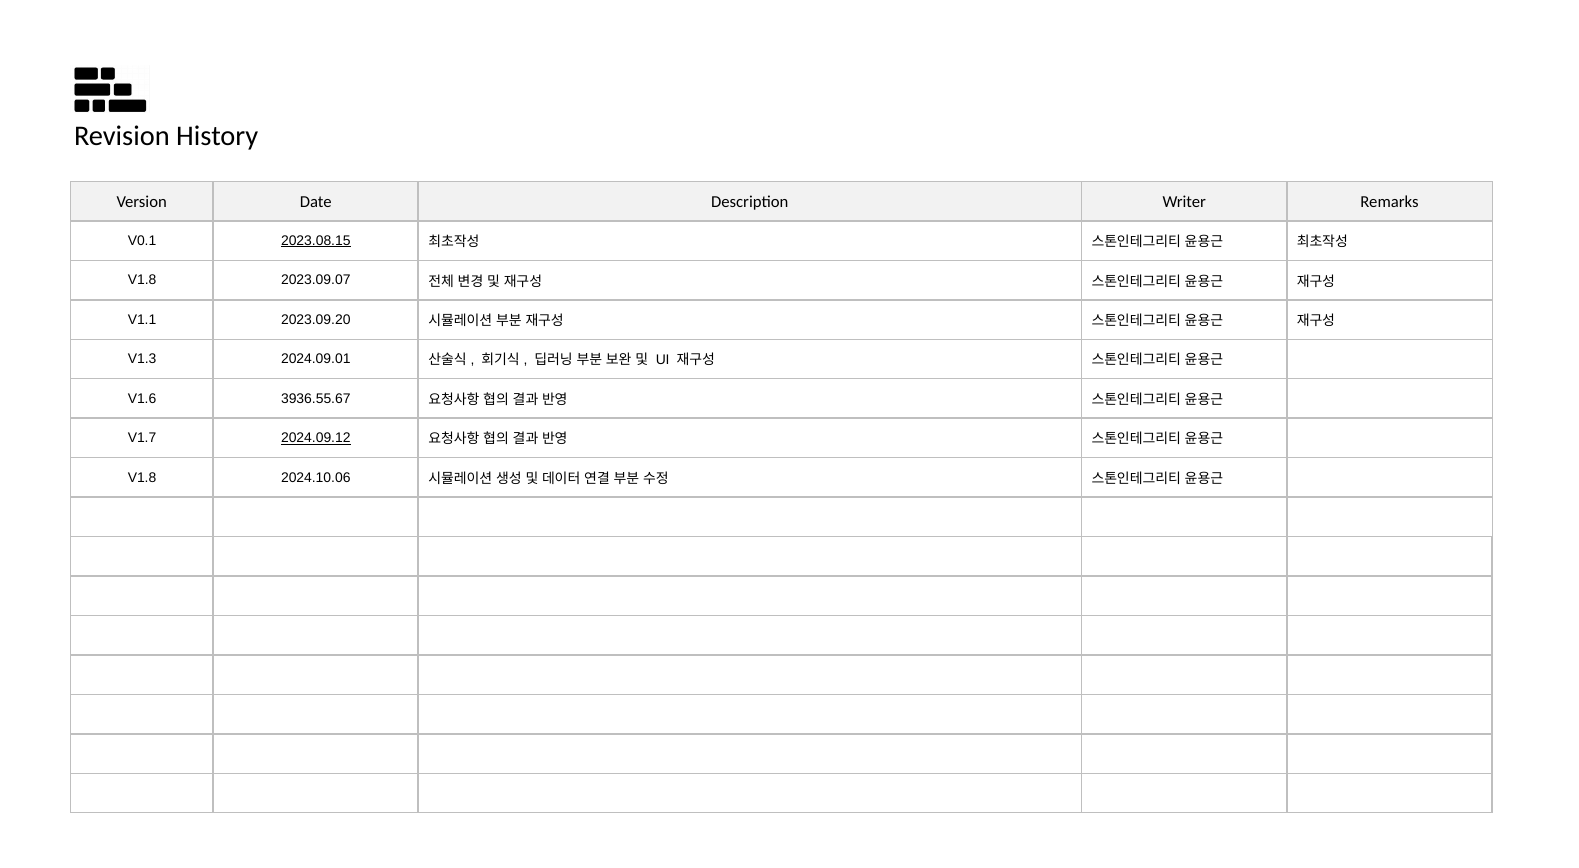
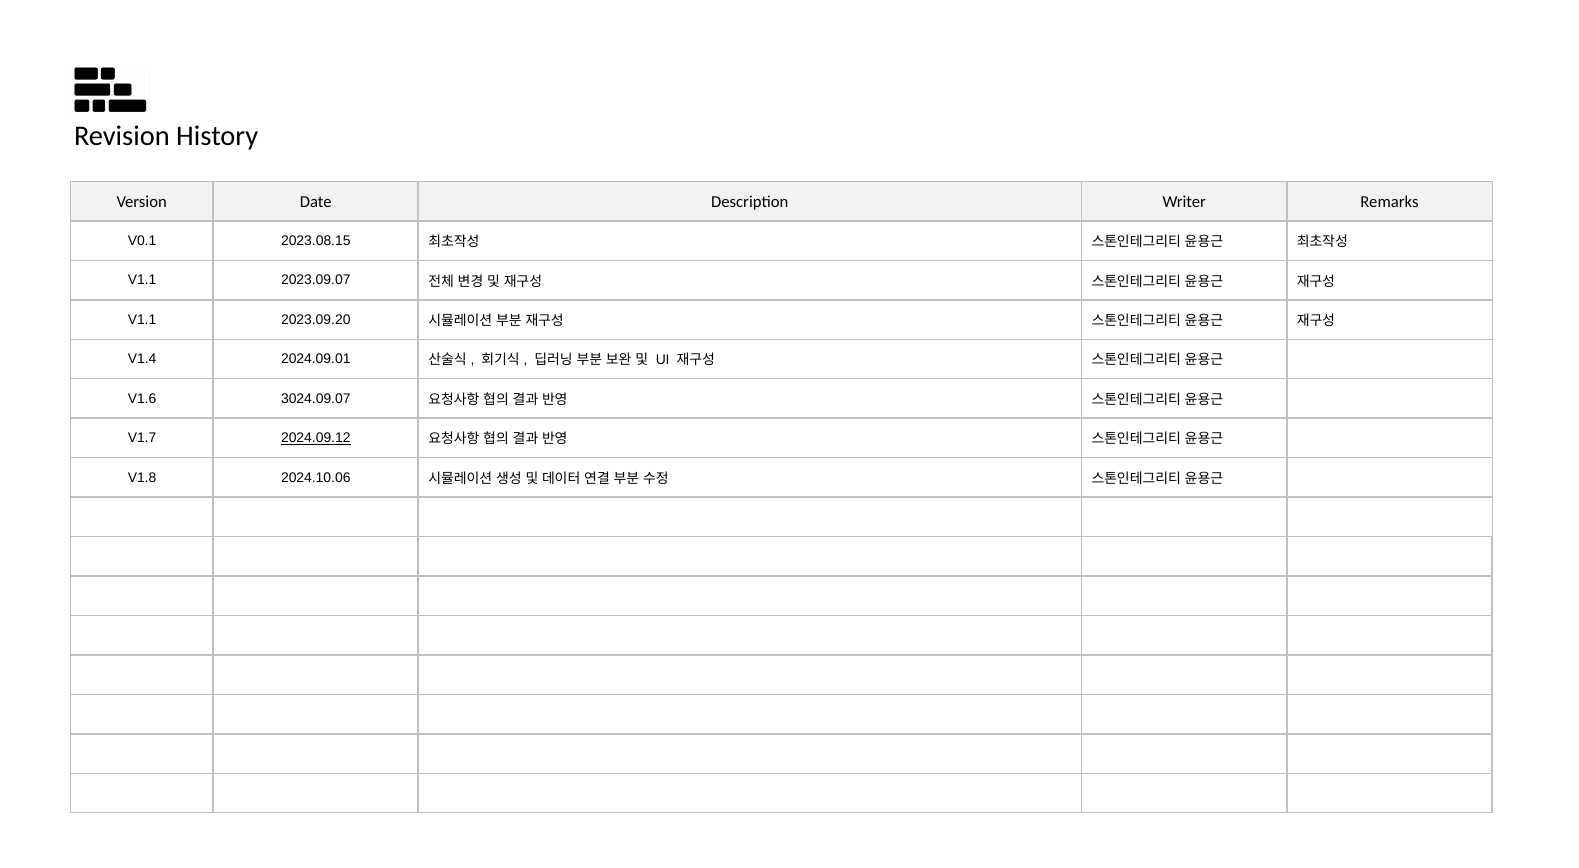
2023.08.15 underline: present -> none
V1.8 at (142, 280): V1.8 -> V1.1
V1.3: V1.3 -> V1.4
3936.55.67: 3936.55.67 -> 3024.09.07
